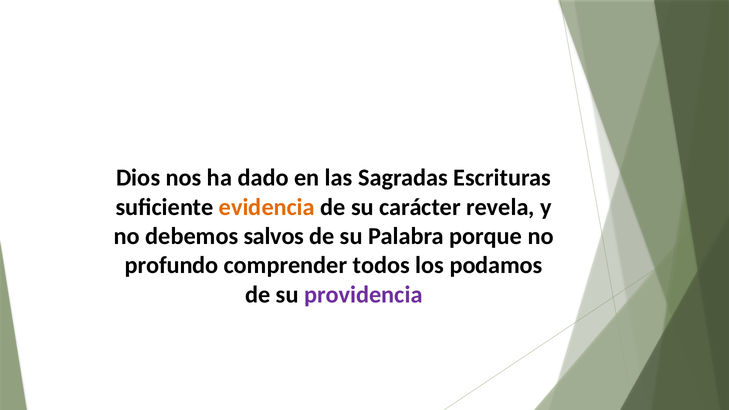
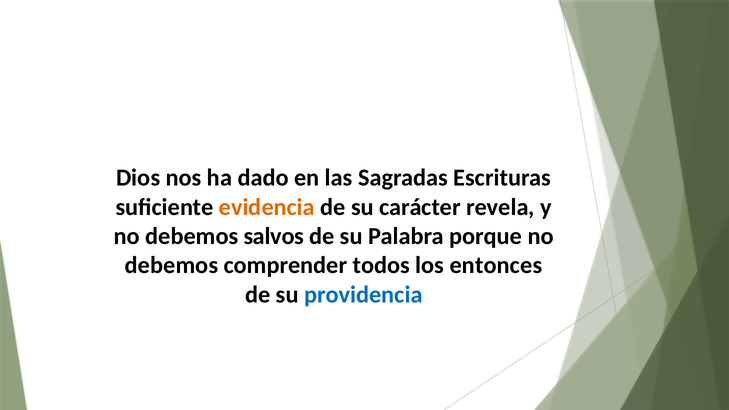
profundo at (172, 265): profundo -> debemos
podamos: podamos -> entonces
providencia colour: purple -> blue
